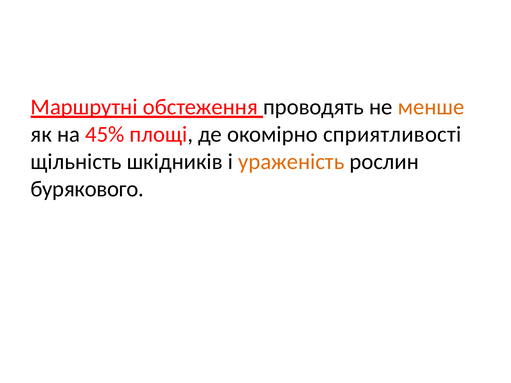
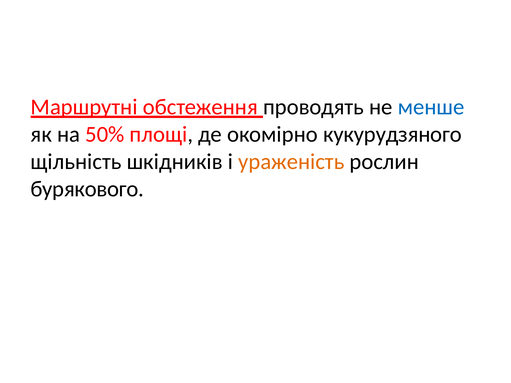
менше colour: orange -> blue
45%: 45% -> 50%
сприятливості: сприятливості -> кукурудзяного
